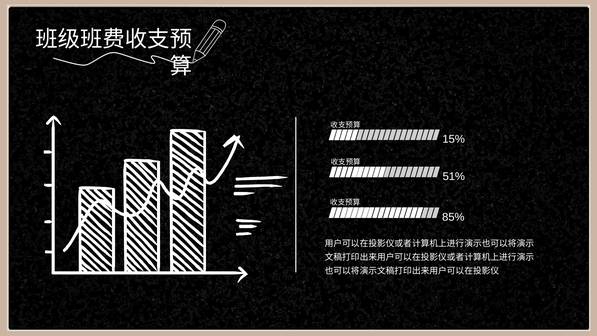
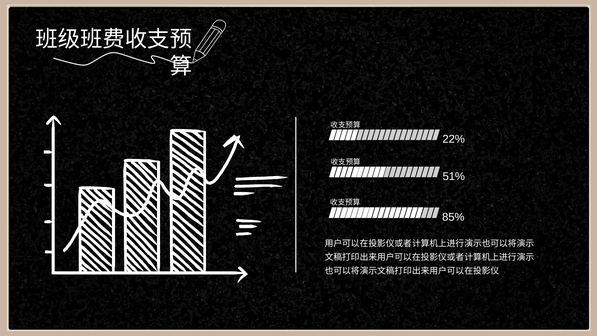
15%: 15% -> 22%
